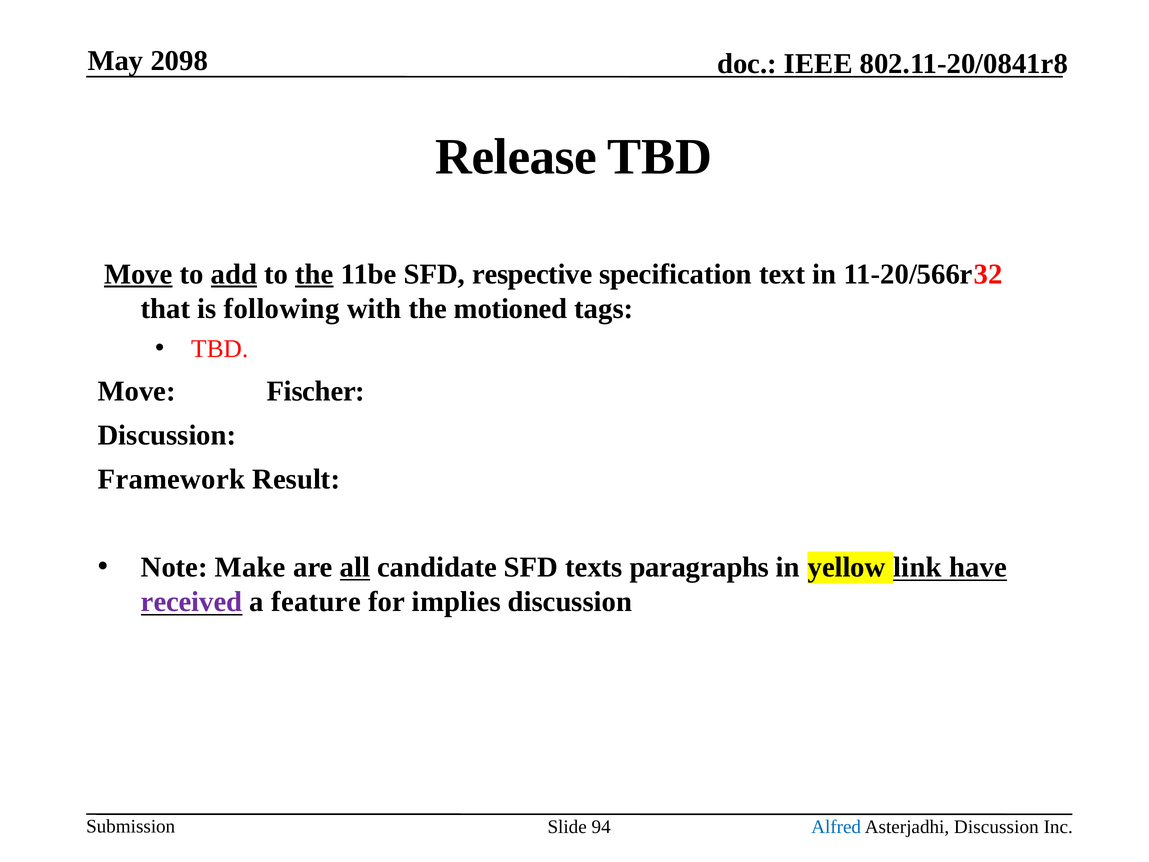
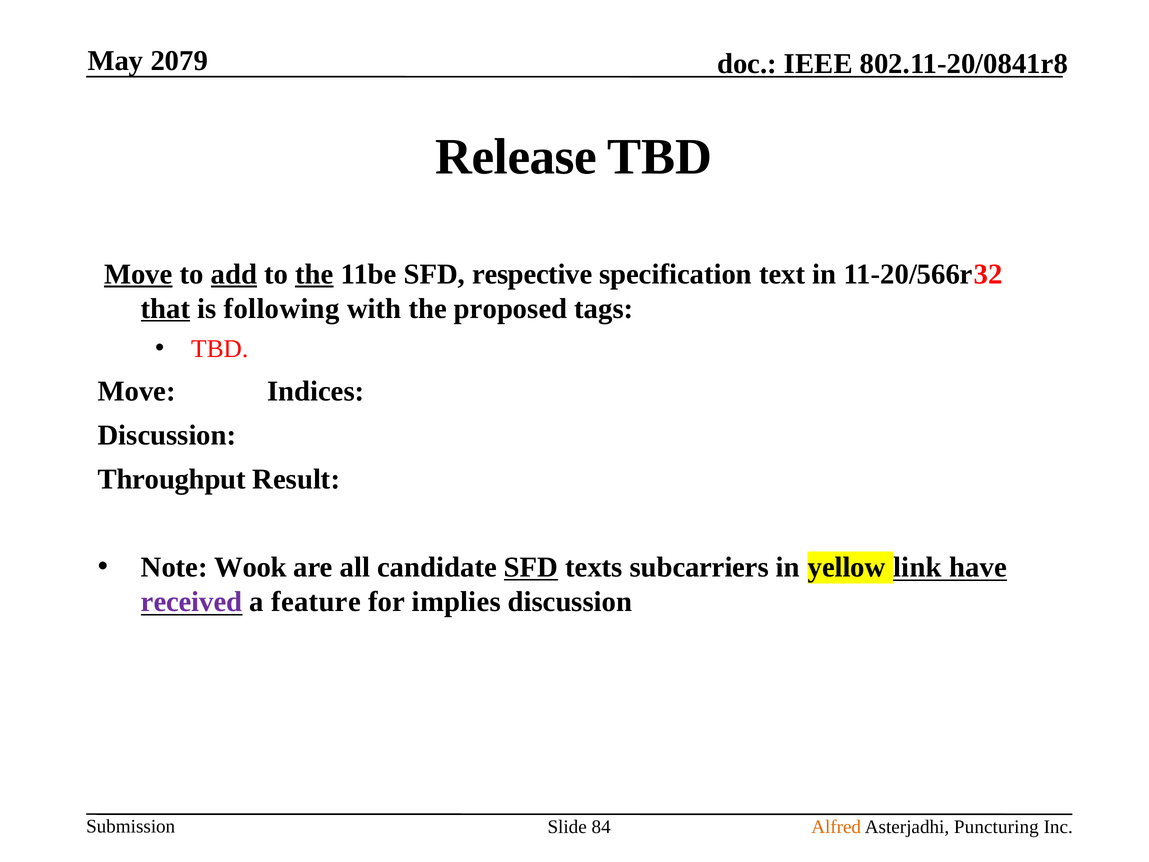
2098: 2098 -> 2079
that underline: none -> present
motioned: motioned -> proposed
Fischer: Fischer -> Indices
Framework: Framework -> Throughput
Make: Make -> Wook
all underline: present -> none
SFD at (531, 567) underline: none -> present
paragraphs: paragraphs -> subcarriers
94: 94 -> 84
Alfred colour: blue -> orange
Asterjadhi Discussion: Discussion -> Puncturing
